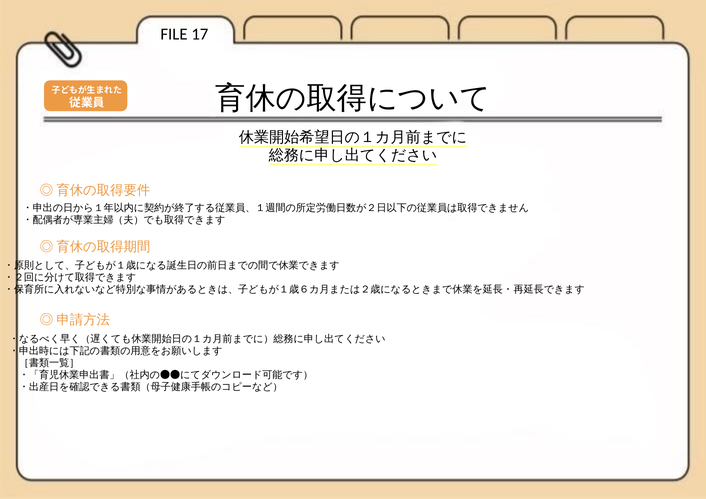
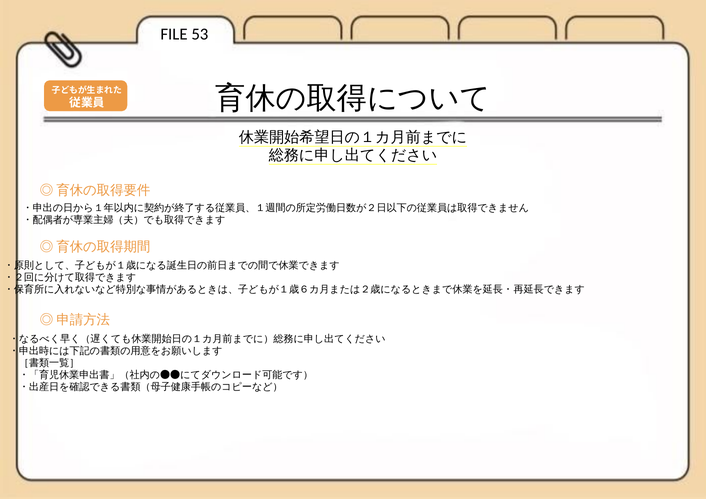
17: 17 -> 53
